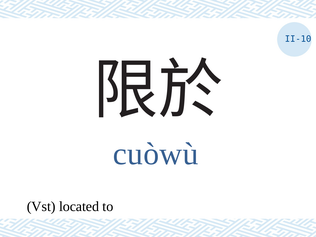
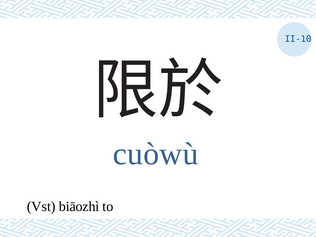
located: located -> biāozhì
